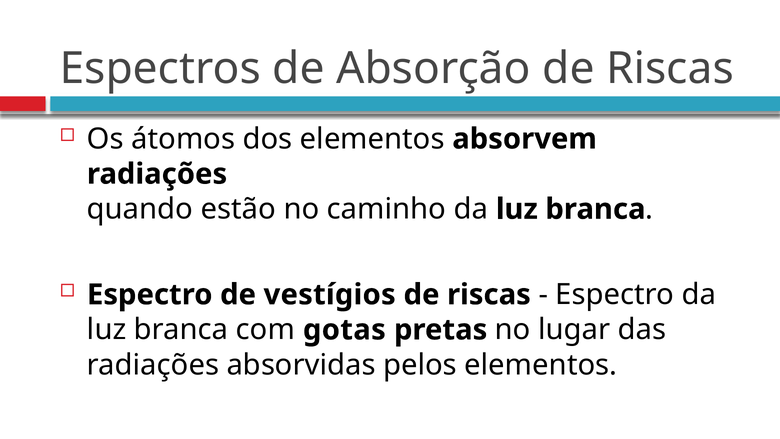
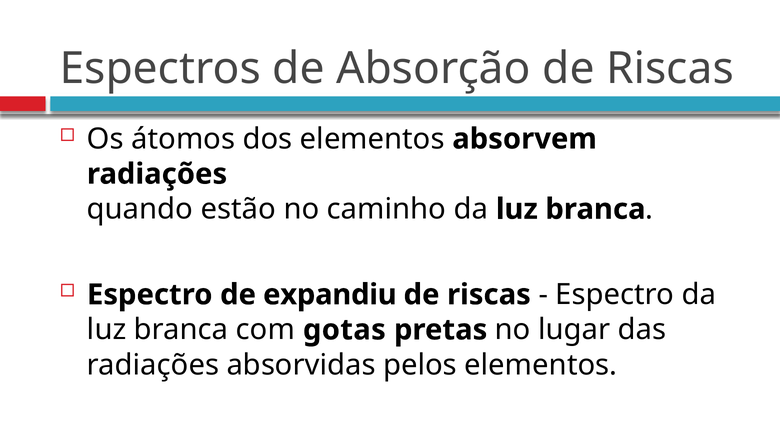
vestígios: vestígios -> expandiu
